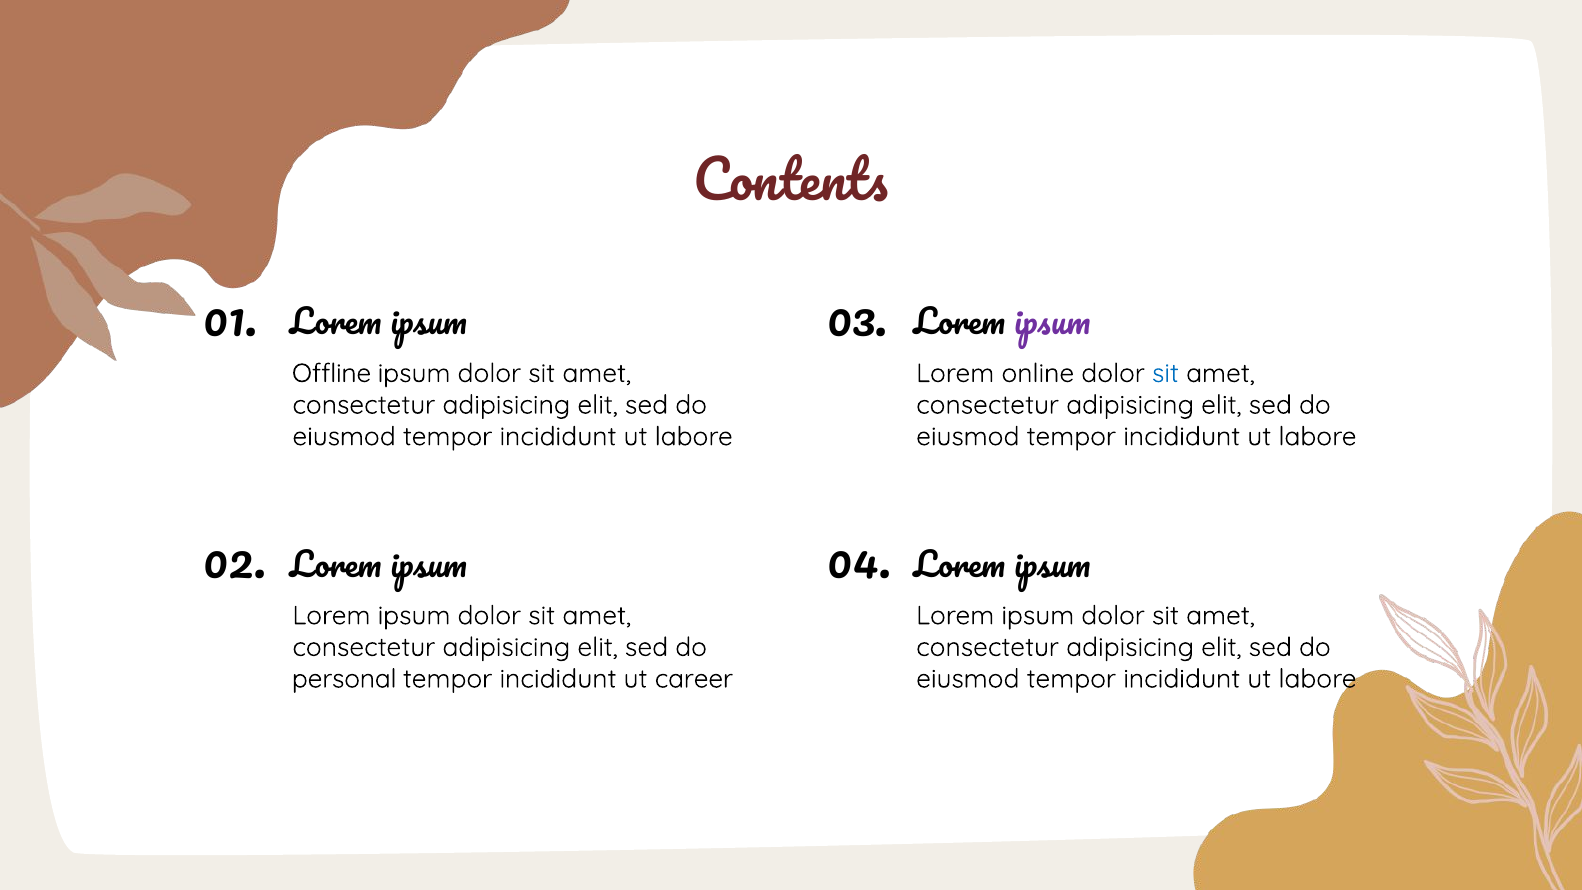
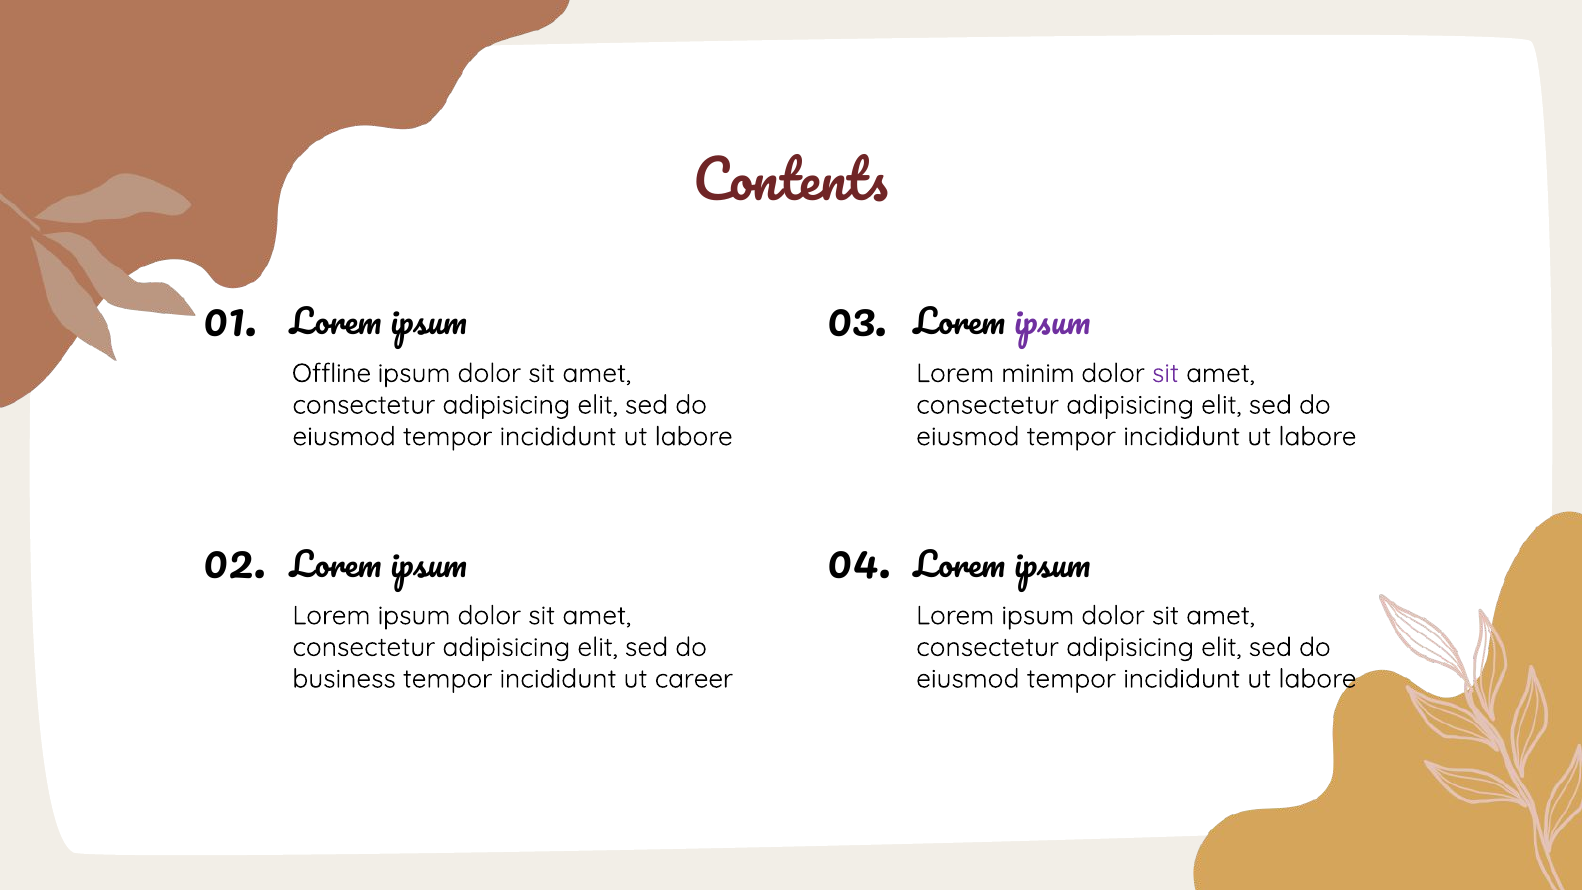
online: online -> minim
sit at (1165, 373) colour: blue -> purple
personal: personal -> business
